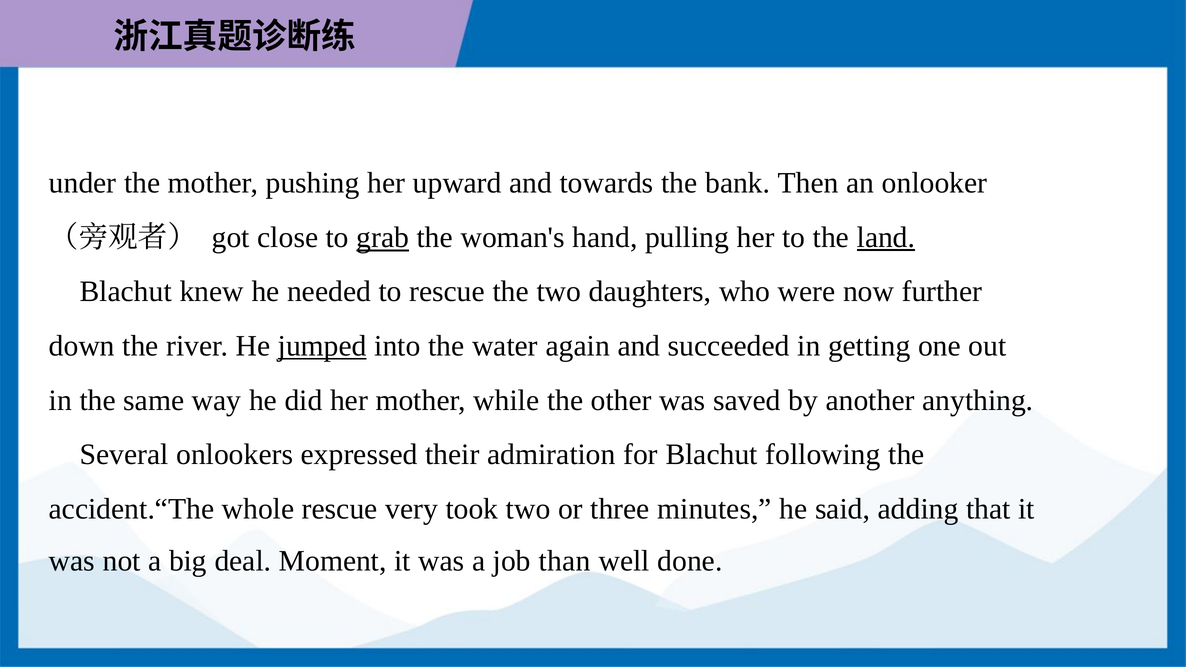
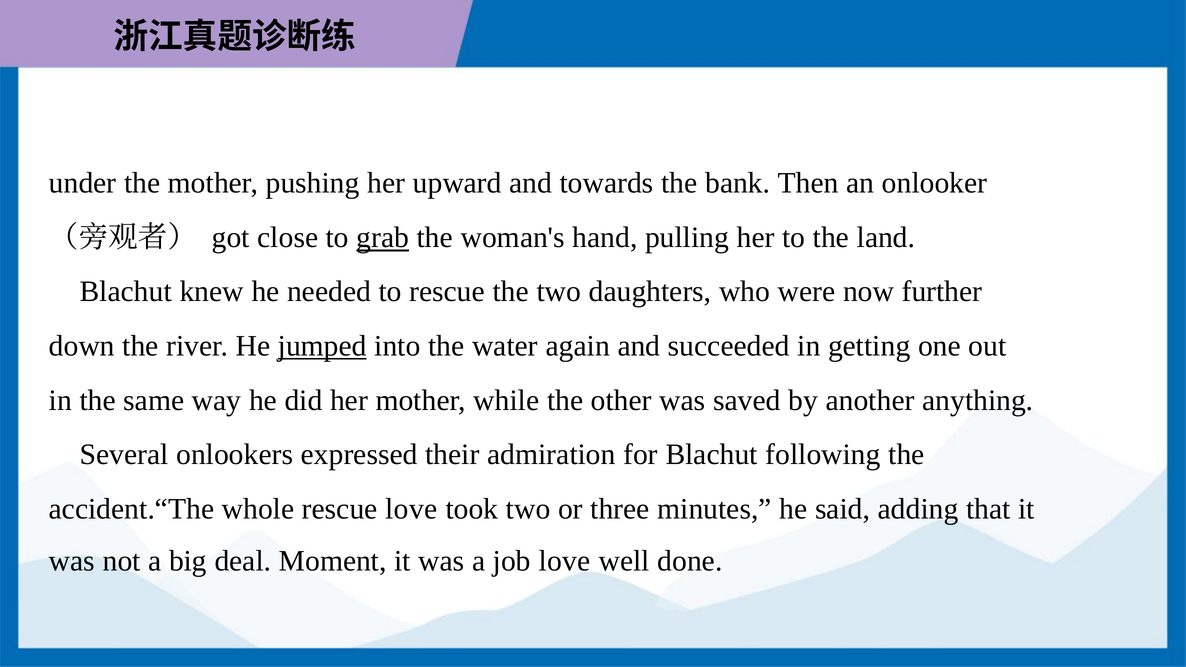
land underline: present -> none
rescue very: very -> love
job than: than -> love
